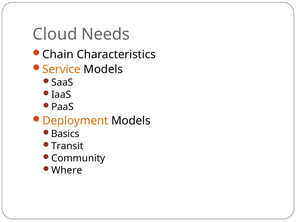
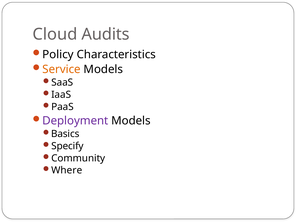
Needs: Needs -> Audits
Chain: Chain -> Policy
Deployment colour: orange -> purple
Transit: Transit -> Specify
